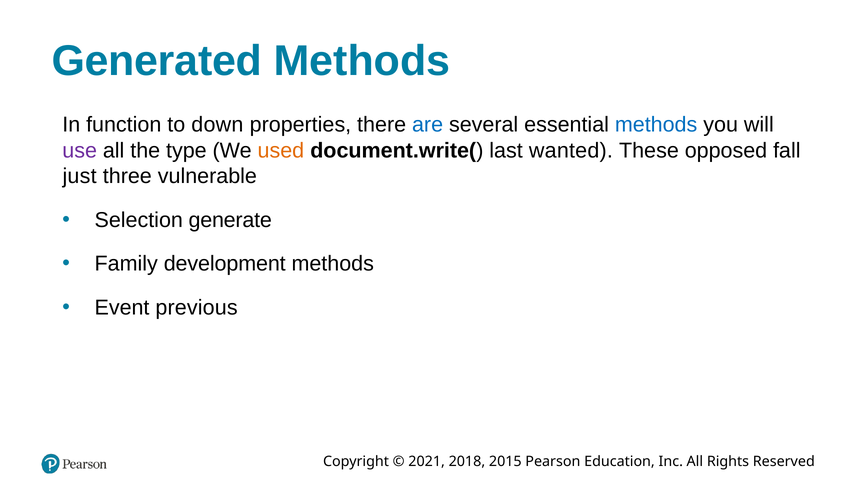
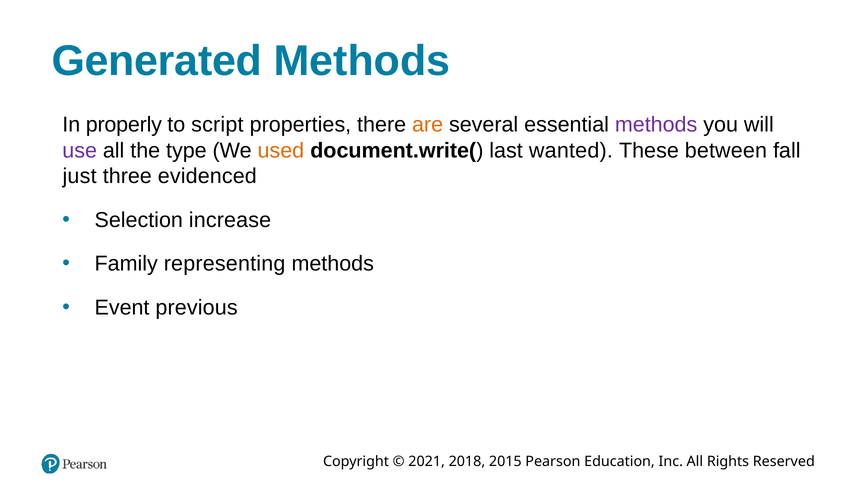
function: function -> properly
down: down -> script
are colour: blue -> orange
methods at (656, 125) colour: blue -> purple
opposed: opposed -> between
vulnerable: vulnerable -> evidenced
generate: generate -> increase
development: development -> representing
